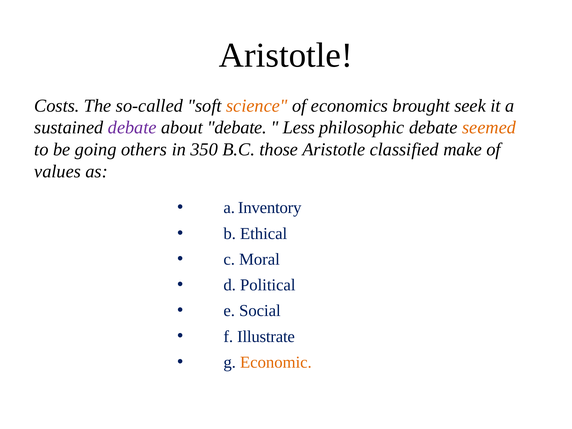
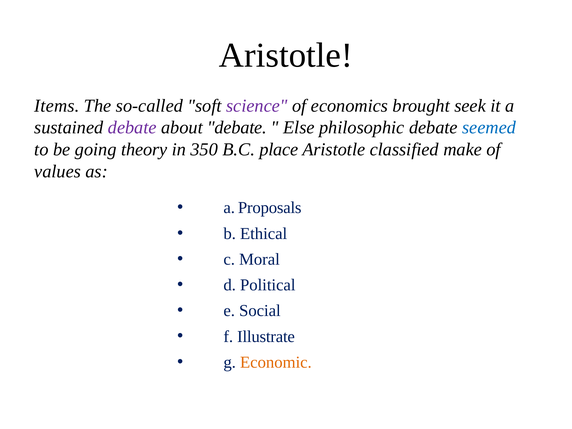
Costs: Costs -> Items
science colour: orange -> purple
Less: Less -> Else
seemed colour: orange -> blue
others: others -> theory
those: those -> place
Inventory: Inventory -> Proposals
